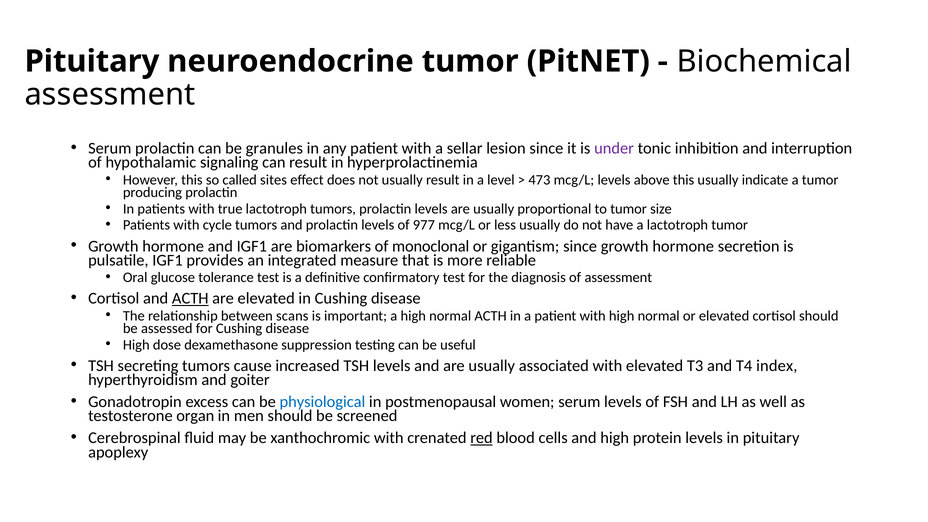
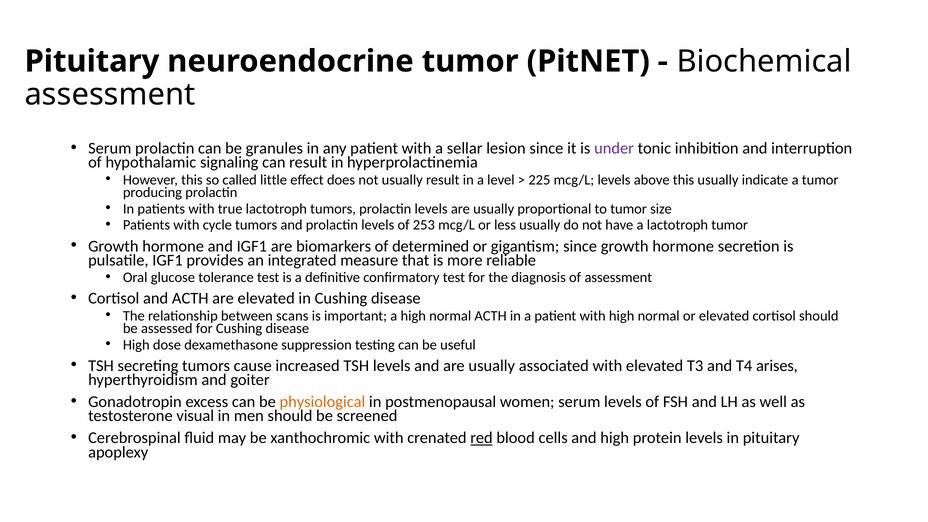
sites: sites -> little
473: 473 -> 225
977: 977 -> 253
monoclonal: monoclonal -> determined
ACTH at (190, 299) underline: present -> none
index: index -> arises
physiological colour: blue -> orange
organ: organ -> visual
